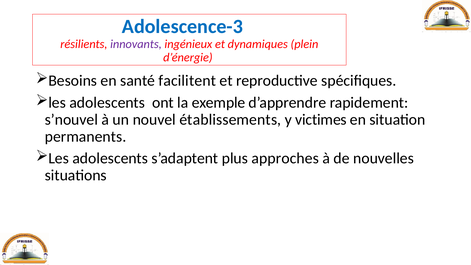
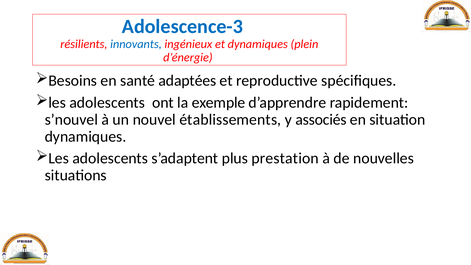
innovants colour: purple -> blue
facilitent: facilitent -> adaptées
victimes: victimes -> associés
permanents at (86, 136): permanents -> dynamiques
approches: approches -> prestation
